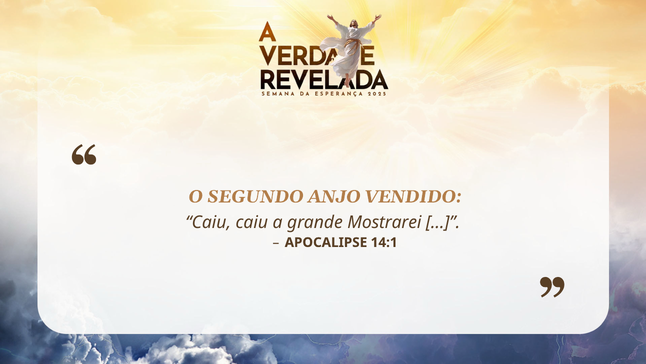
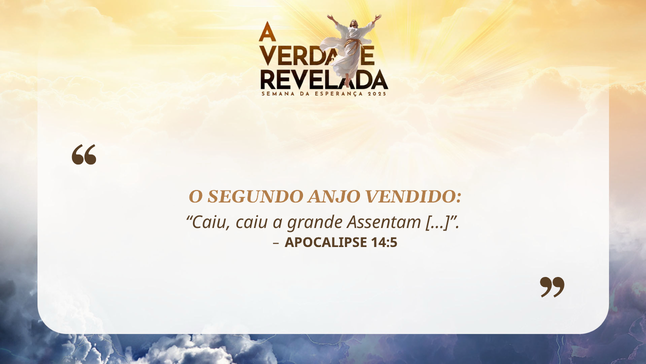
Mostrarei: Mostrarei -> Assentam
14:1: 14:1 -> 14:5
